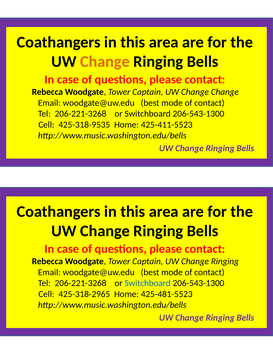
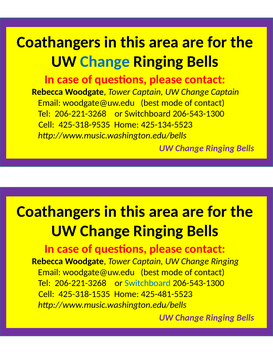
Change at (105, 62) colour: orange -> blue
Change Change: Change -> Captain
425-411-5523: 425-411-5523 -> 425-134-5523
425-318-2965: 425-318-2965 -> 425-318-1535
